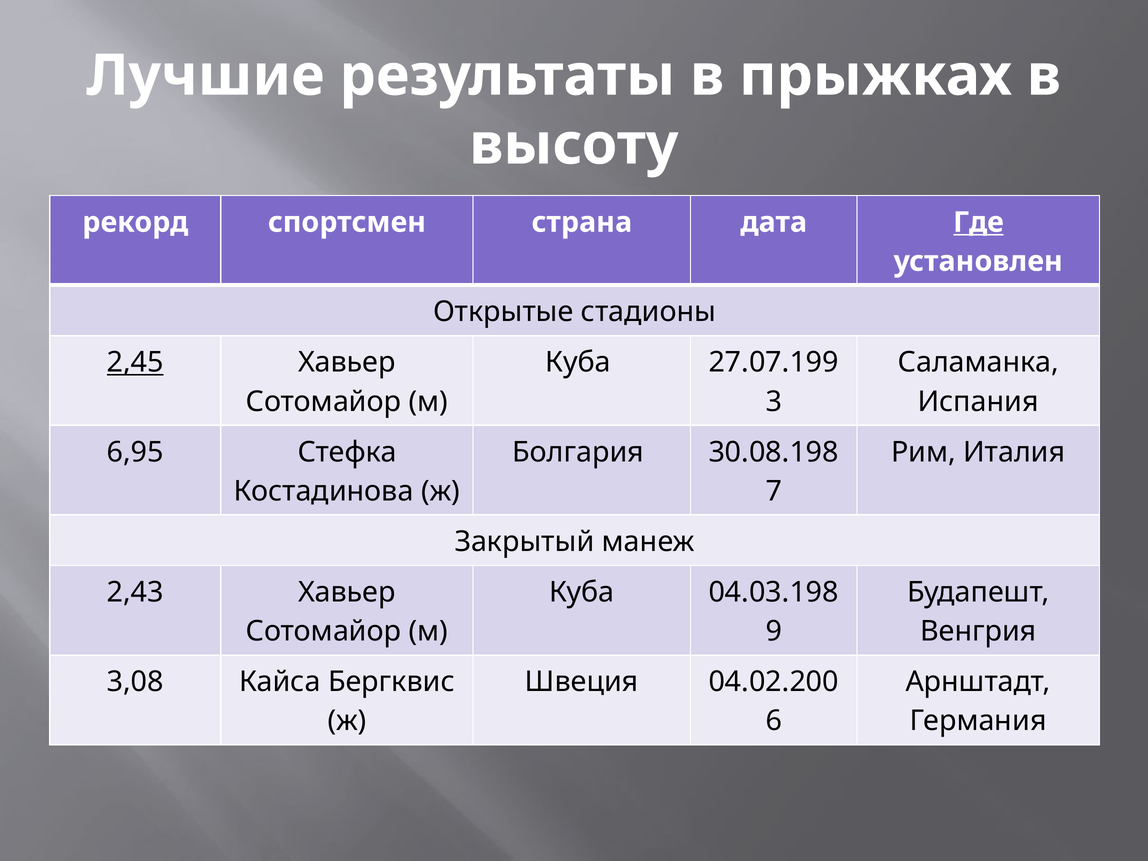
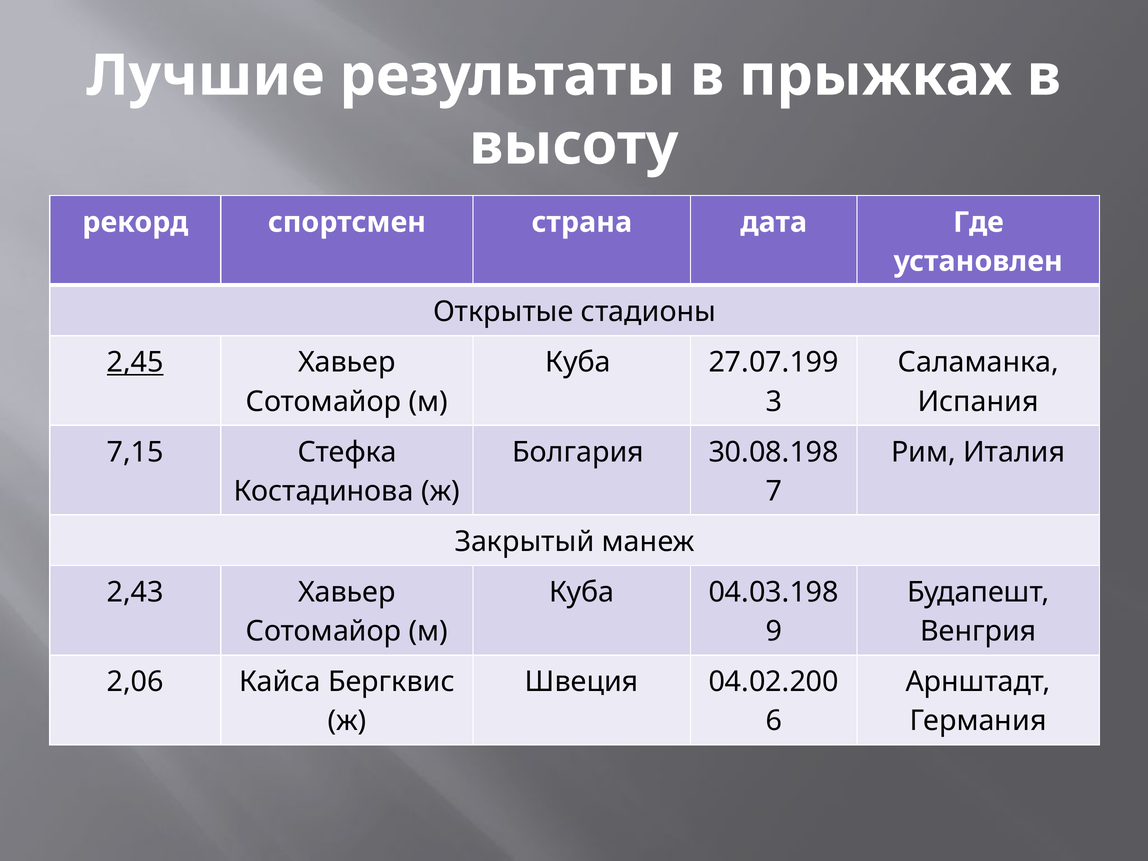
Где underline: present -> none
6,95: 6,95 -> 7,15
3,08: 3,08 -> 2,06
